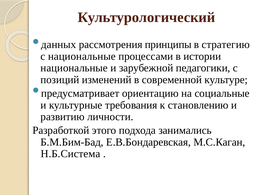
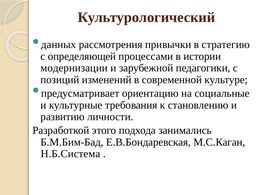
принципы: принципы -> привычки
с национальные: национальные -> определяющей
национальные at (74, 68): национальные -> модернизации
